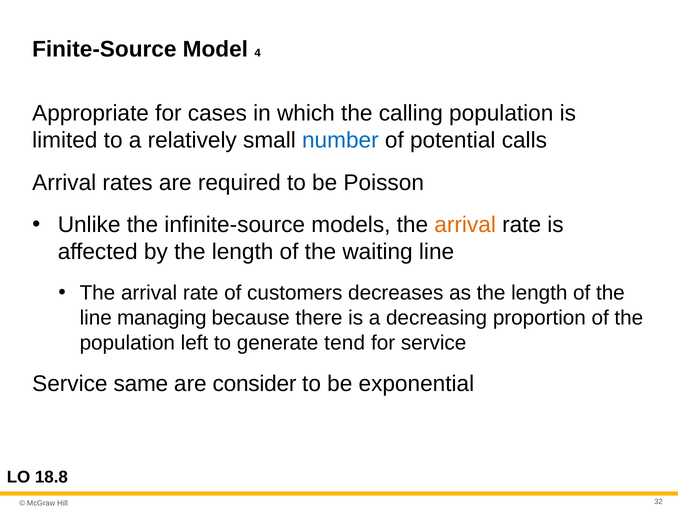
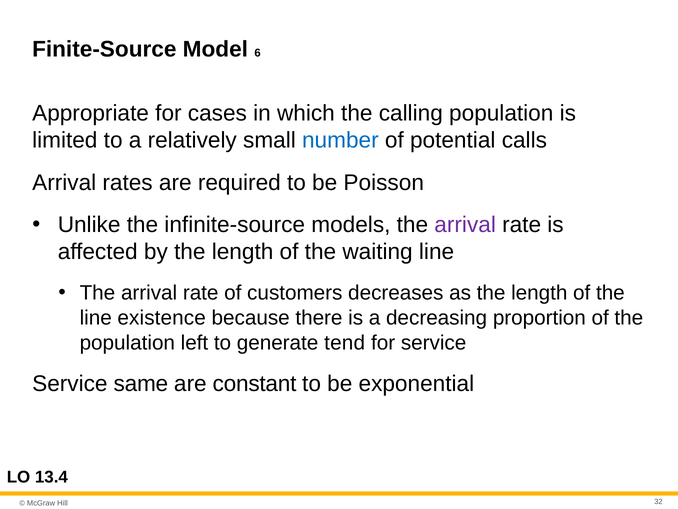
4: 4 -> 6
arrival at (465, 225) colour: orange -> purple
managing: managing -> existence
consider: consider -> constant
18.8: 18.8 -> 13.4
